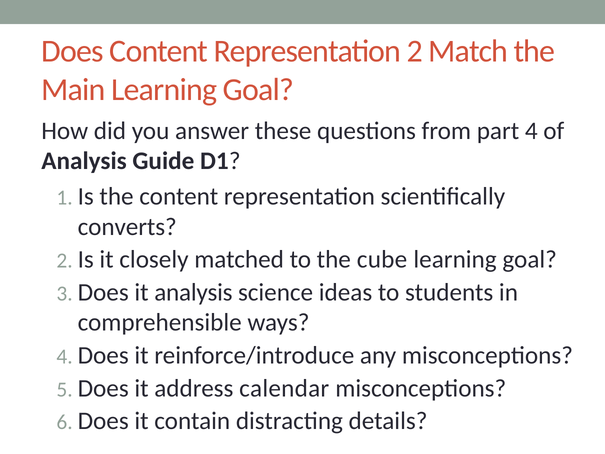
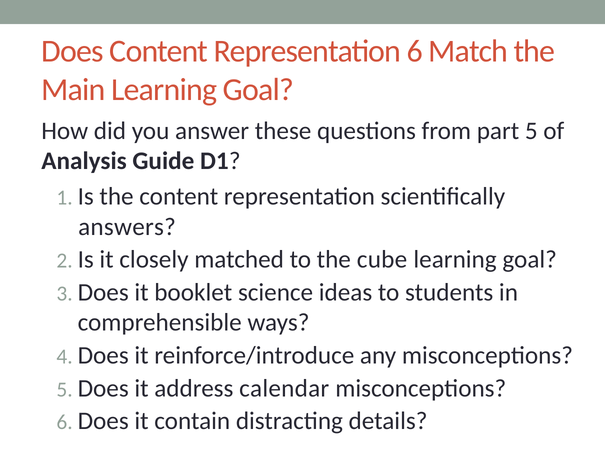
Representation 2: 2 -> 6
part 4: 4 -> 5
converts: converts -> answers
it analysis: analysis -> booklet
